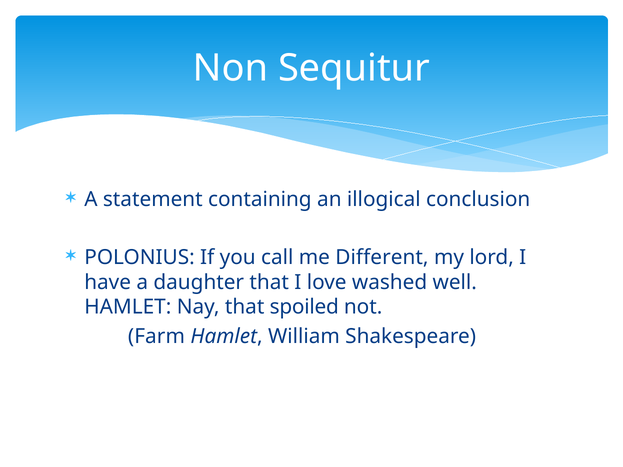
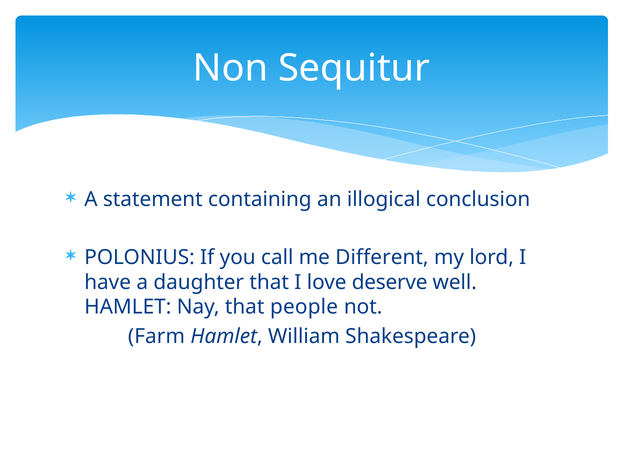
washed: washed -> deserve
spoiled: spoiled -> people
